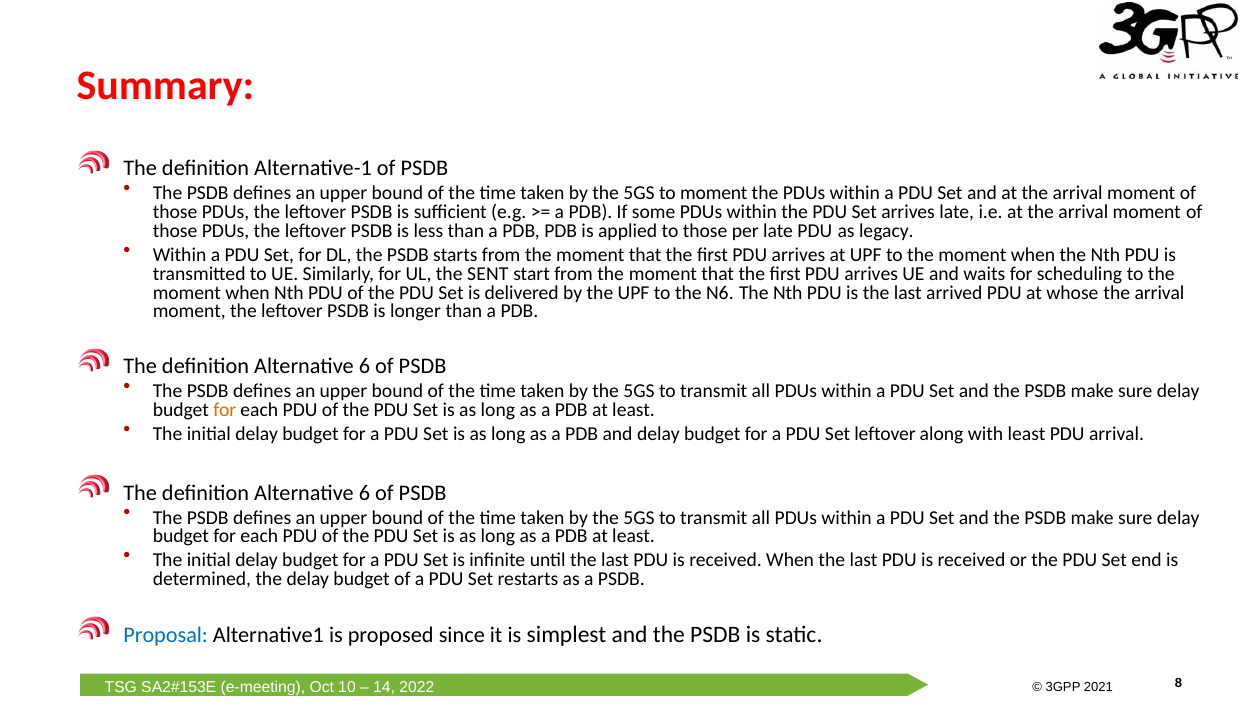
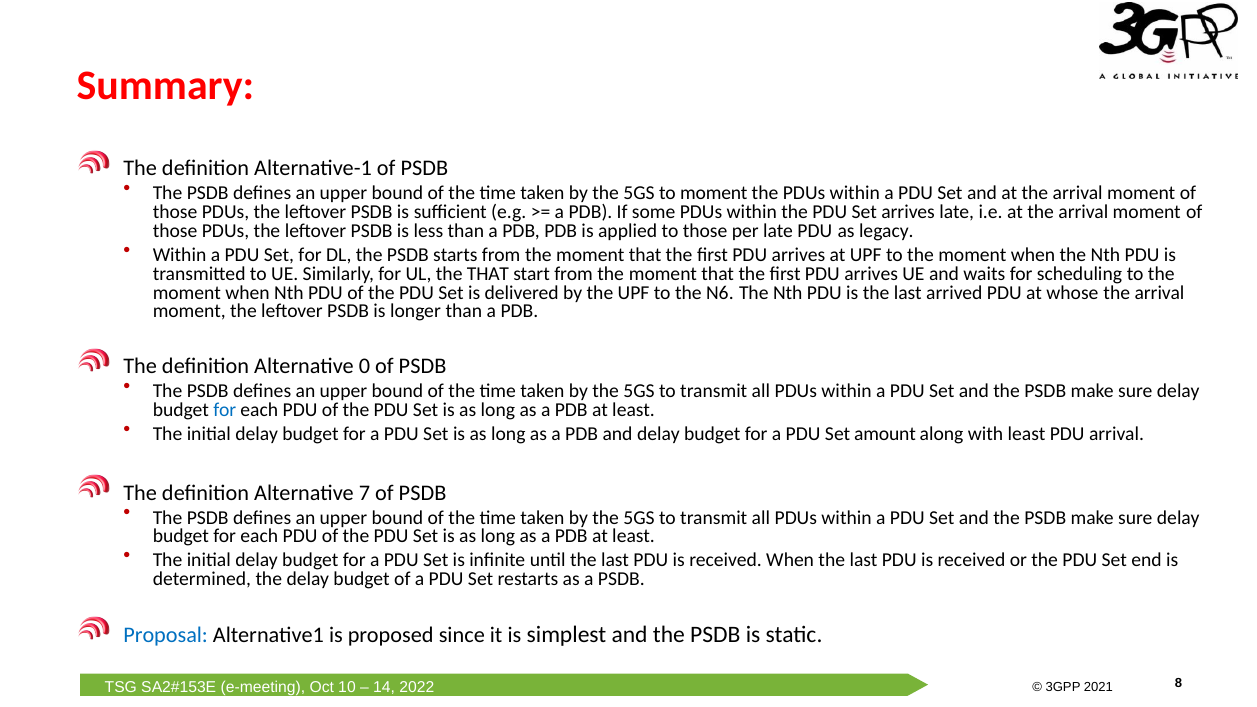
the SENT: SENT -> THAT
6 at (365, 366): 6 -> 0
for at (225, 410) colour: orange -> blue
Set leftover: leftover -> amount
6 at (365, 493): 6 -> 7
